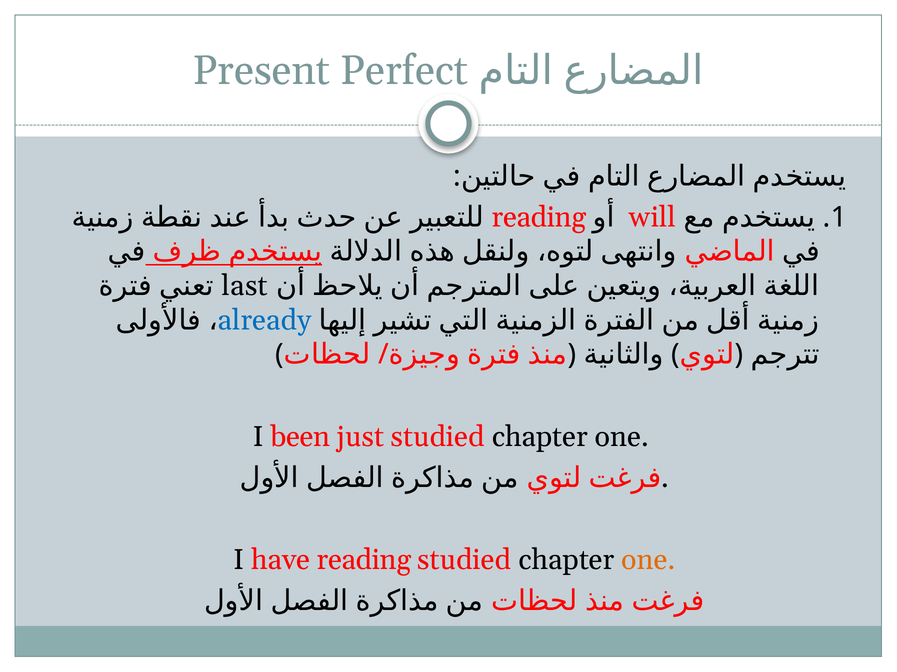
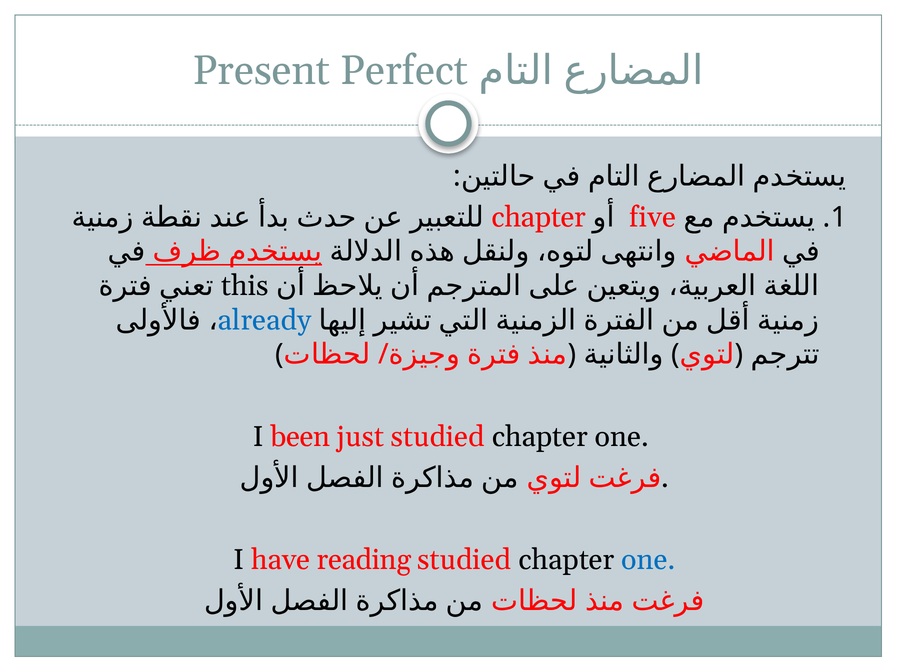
reading at (539, 217): reading -> chapter
will: will -> five
last: last -> this
one at (648, 560) colour: orange -> blue
